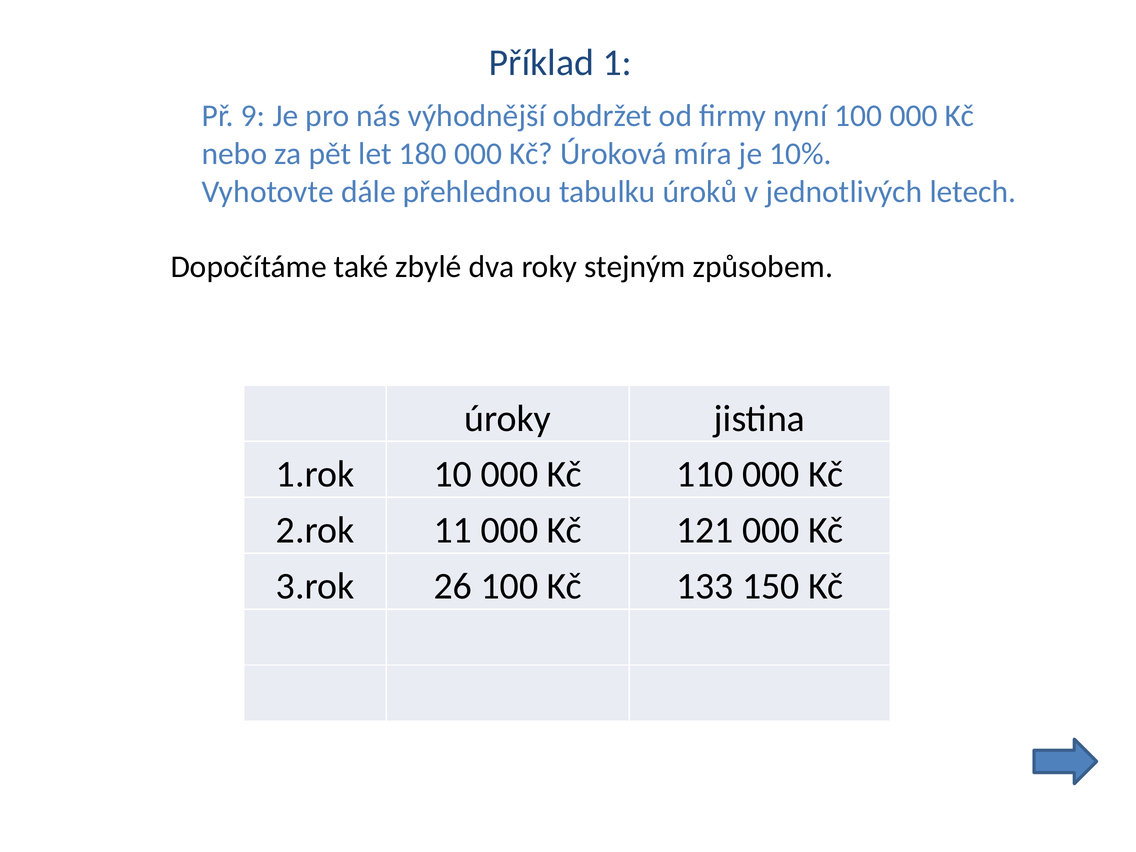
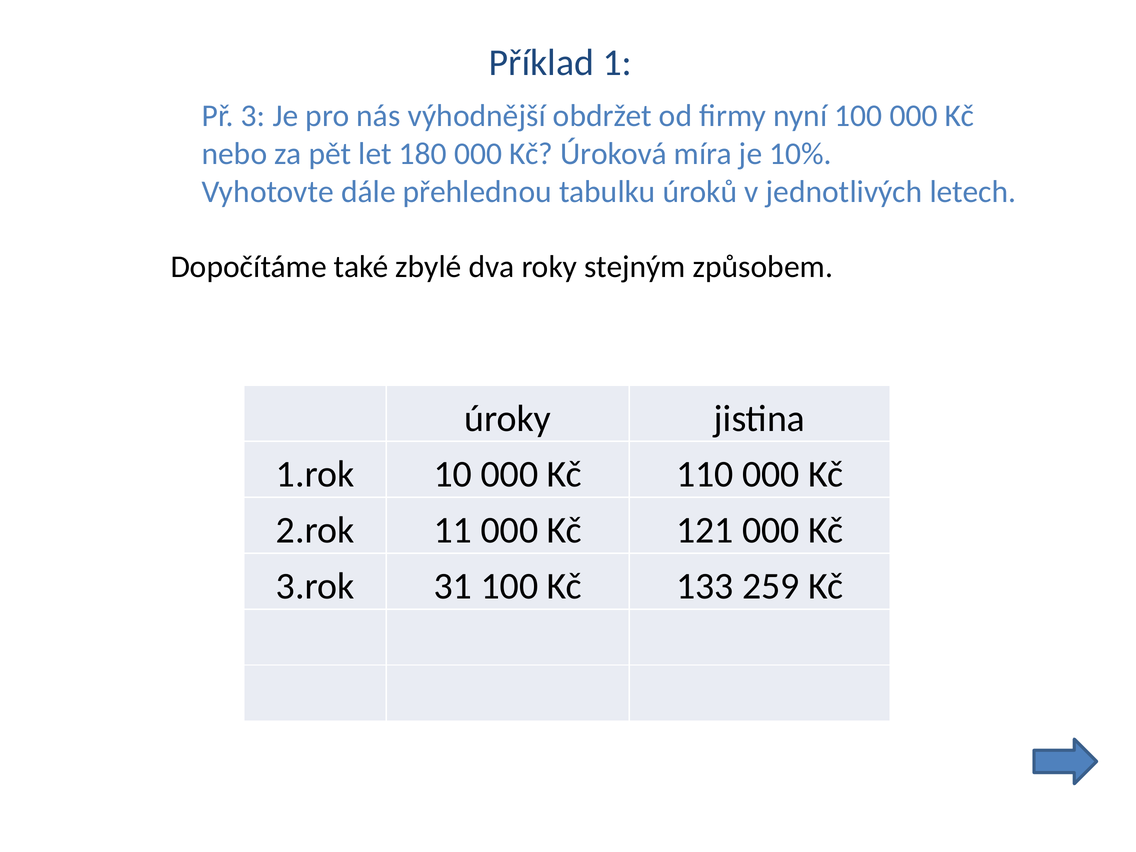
9: 9 -> 3
26: 26 -> 31
150: 150 -> 259
